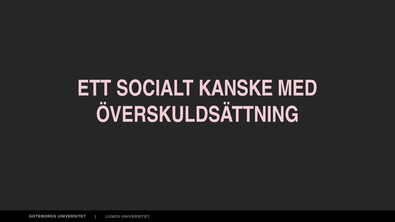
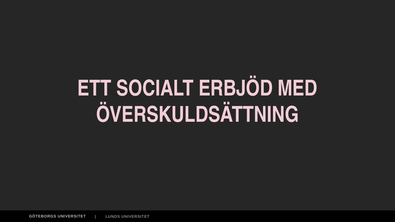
KANSKE: KANSKE -> ERBJÖD
